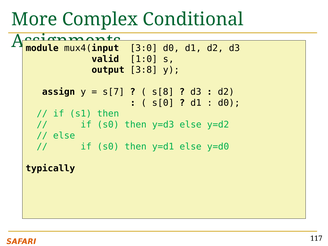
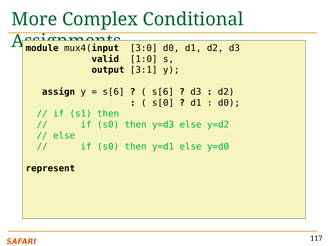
3:8: 3:8 -> 3:1
s[7 at (113, 92): s[7 -> s[6
s[8 at (163, 92): s[8 -> s[6
typically: typically -> represent
